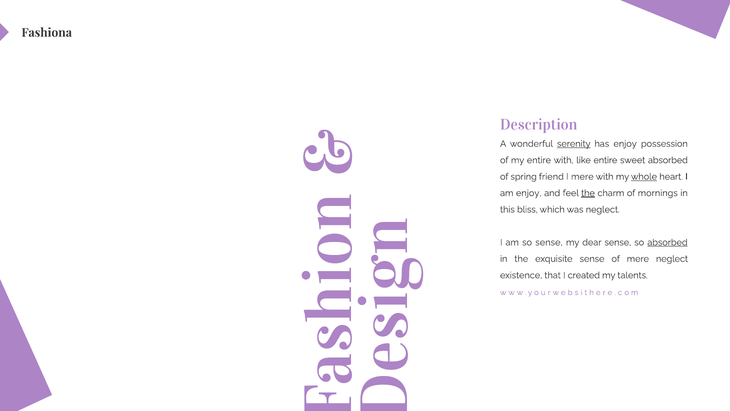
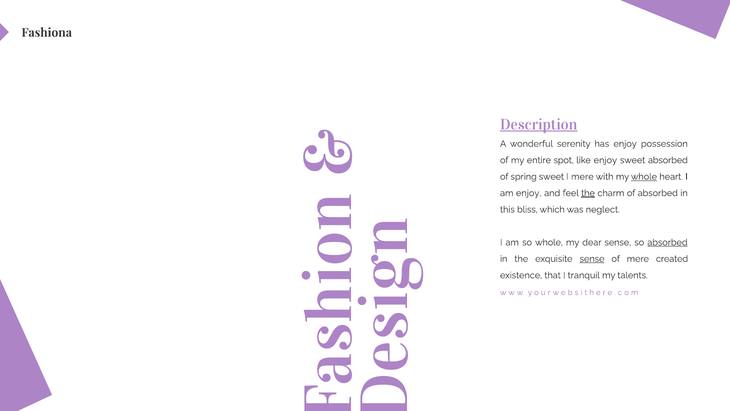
Description underline: none -> present
serenity underline: present -> none
entire with: with -> spot
like entire: entire -> enjoy
spring friend: friend -> sweet
of mornings: mornings -> absorbed
so sense: sense -> whole
sense at (592, 259) underline: none -> present
mere neglect: neglect -> created
created: created -> tranquil
